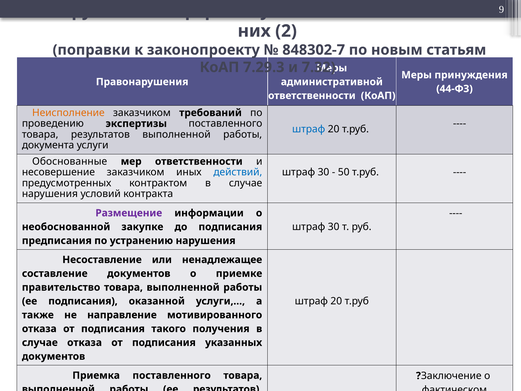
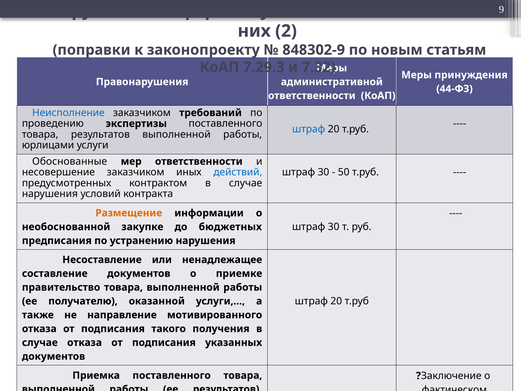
848302-7: 848302-7 -> 848302-9
Неисполнение colour: orange -> blue
документа: документа -> юрлицами
Размещение colour: purple -> orange
до подписания: подписания -> бюджетных
ее подписания: подписания -> получателю
